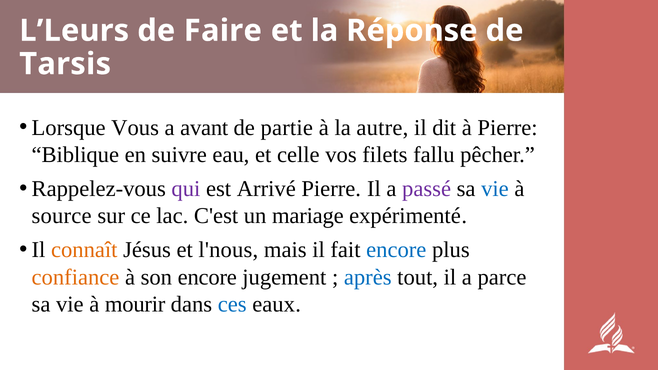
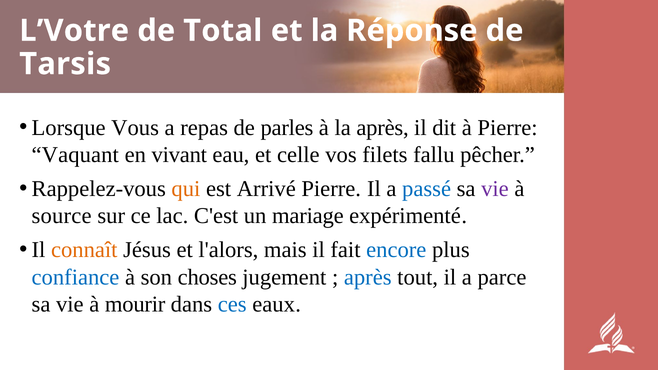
L’Leurs: L’Leurs -> L’Votre
Faire: Faire -> Total
avant: avant -> repas
partie: partie -> parles
la autre: autre -> après
Biblique: Biblique -> Vaquant
suivre: suivre -> vivant
qui colour: purple -> orange
passé colour: purple -> blue
vie at (495, 189) colour: blue -> purple
l'nous: l'nous -> l'alors
confiance colour: orange -> blue
son encore: encore -> choses
